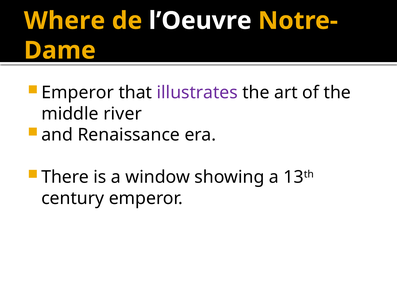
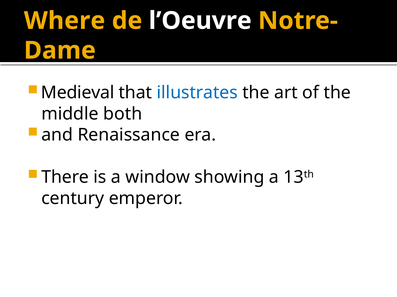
Emperor at (78, 93): Emperor -> Medieval
illustrates colour: purple -> blue
river: river -> both
